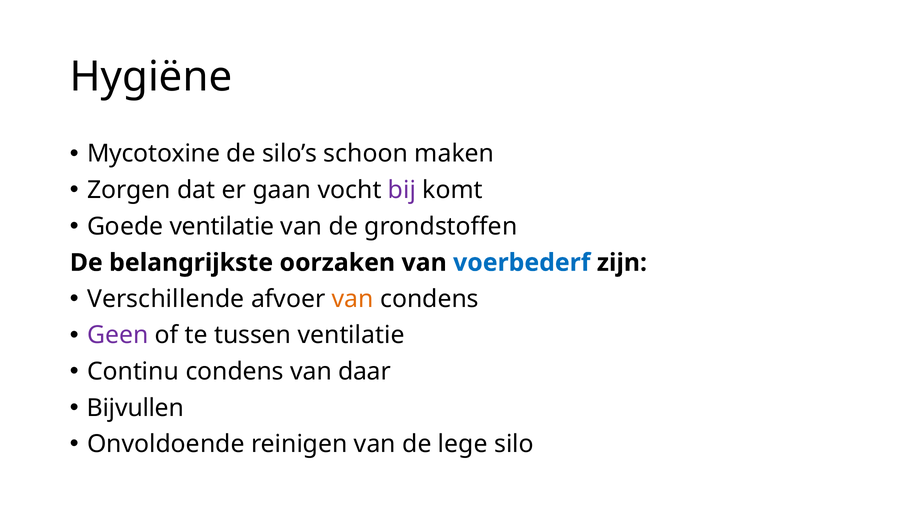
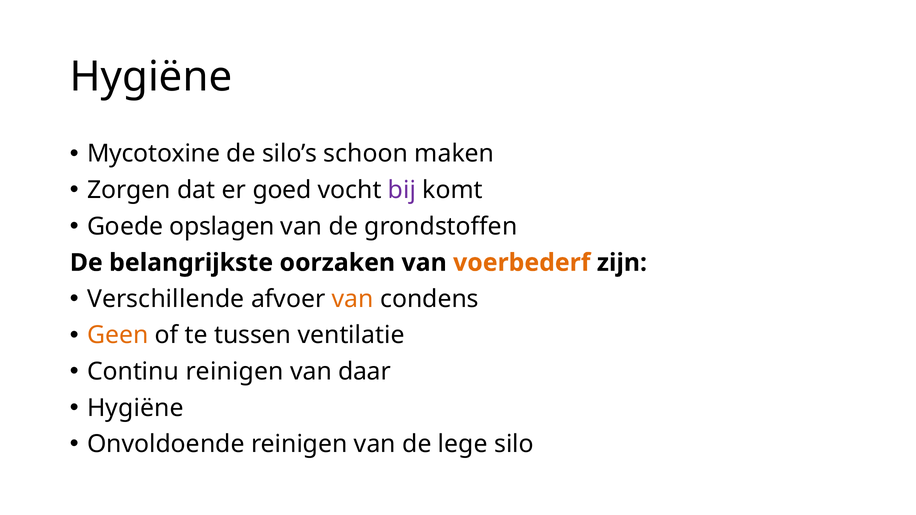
gaan: gaan -> goed
Goede ventilatie: ventilatie -> opslagen
voerbederf colour: blue -> orange
Geen colour: purple -> orange
Continu condens: condens -> reinigen
Bijvullen at (135, 408): Bijvullen -> Hygiëne
